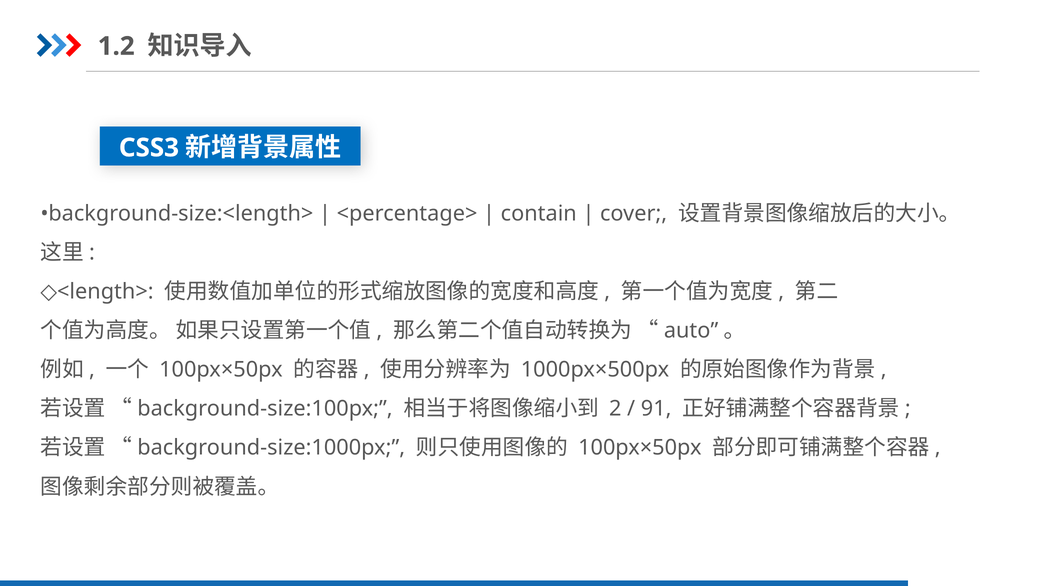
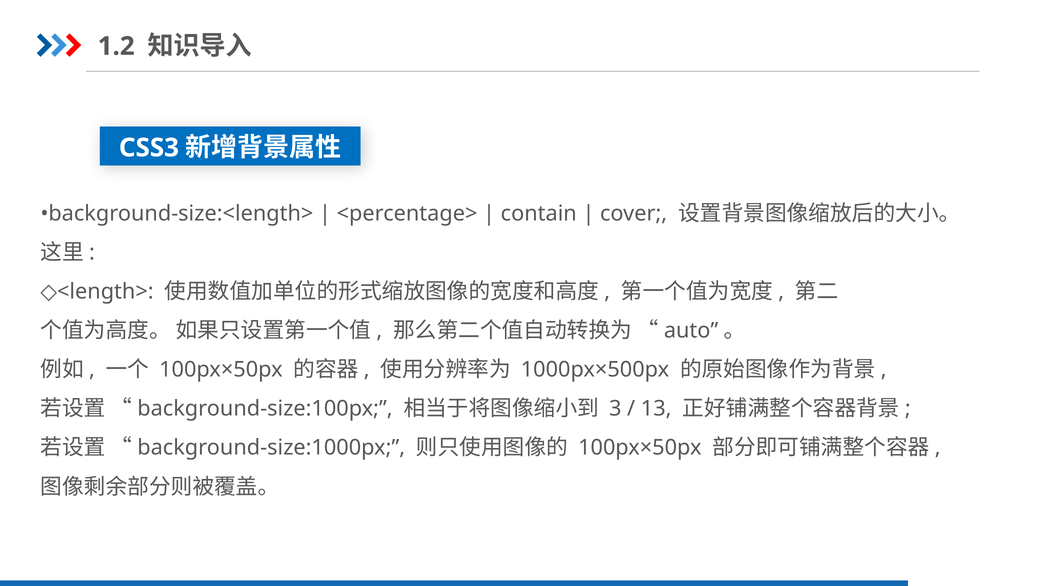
2: 2 -> 3
91: 91 -> 13
